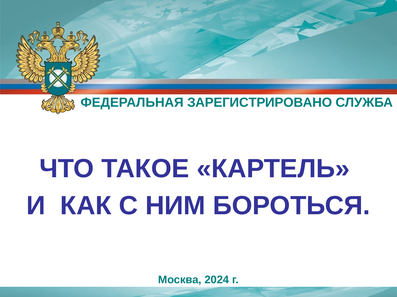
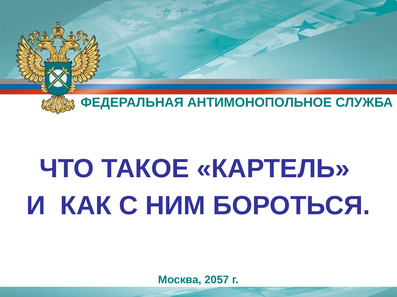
ЗАРЕГИСТРИРОВАНО: ЗАРЕГИСТРИРОВАНО -> АНТИМОНОПОЛЬНОЕ
2024: 2024 -> 2057
